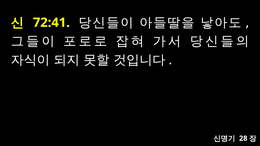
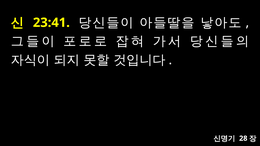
72:41: 72:41 -> 23:41
